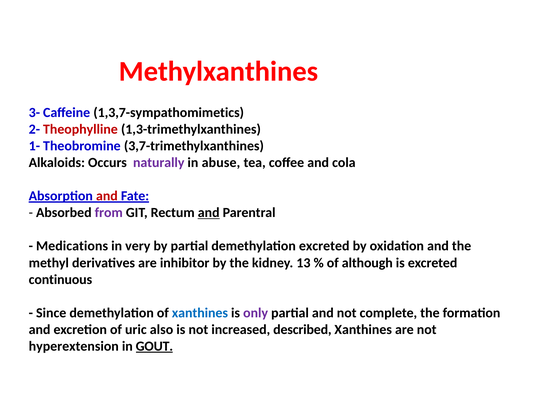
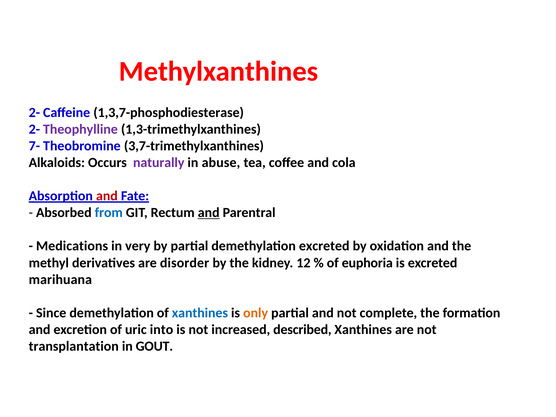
3- at (34, 113): 3- -> 2-
1,3,7-sympathomimetics: 1,3,7-sympathomimetics -> 1,3,7-phosphodiesterase
Theophylline colour: red -> purple
1-: 1- -> 7-
from colour: purple -> blue
inhibitor: inhibitor -> disorder
13: 13 -> 12
although: although -> euphoria
continuous: continuous -> marihuana
only colour: purple -> orange
also: also -> into
hyperextension: hyperextension -> transplantation
GOUT underline: present -> none
